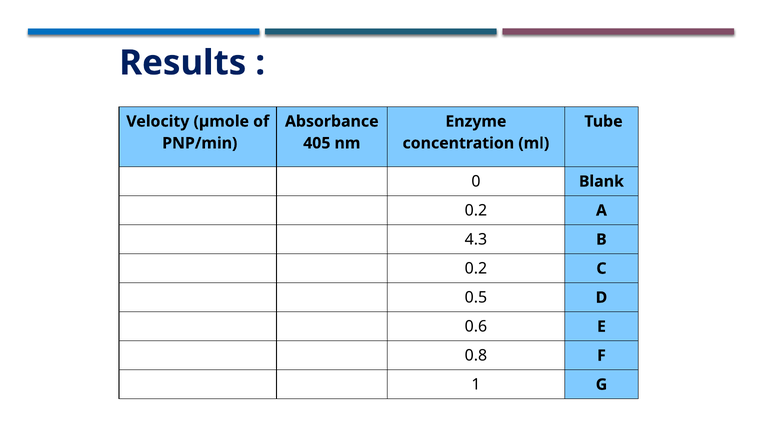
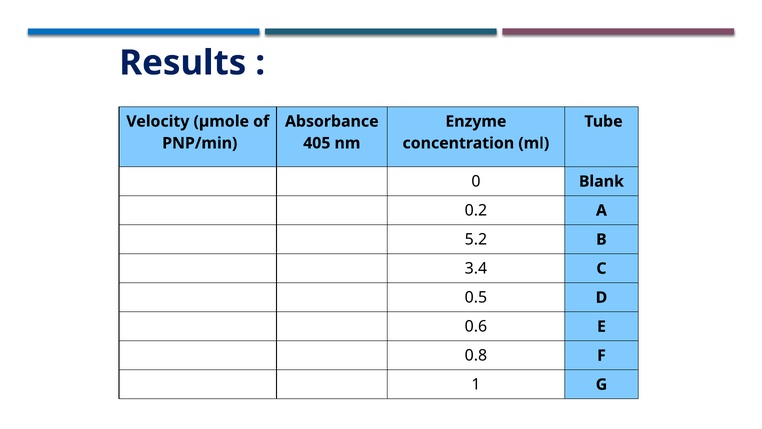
4.3: 4.3 -> 5.2
0.2 at (476, 268): 0.2 -> 3.4
